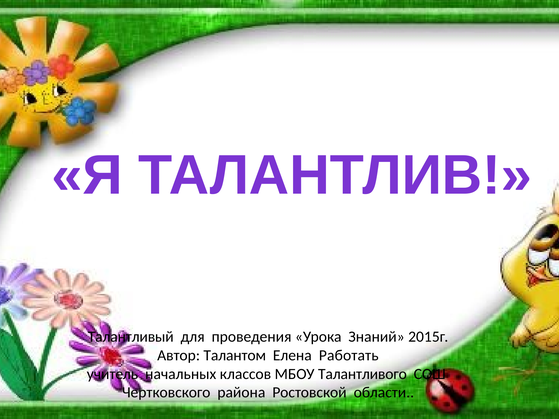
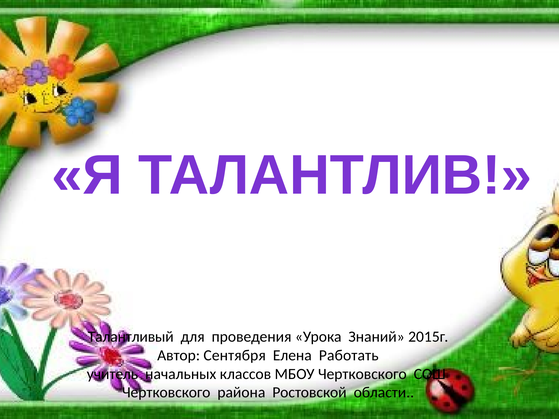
Талантом: Талантом -> Сентября
МБОУ Талантливого: Талантливого -> Чертковского
